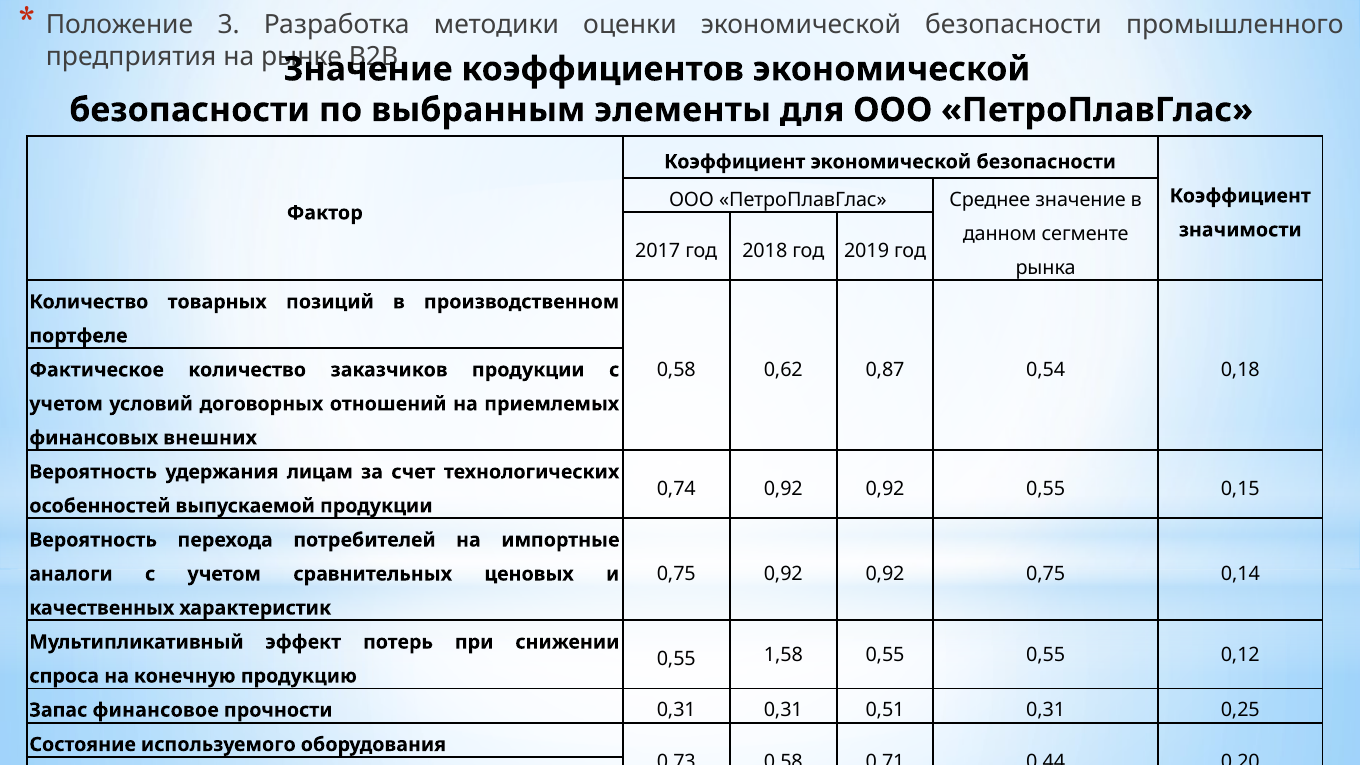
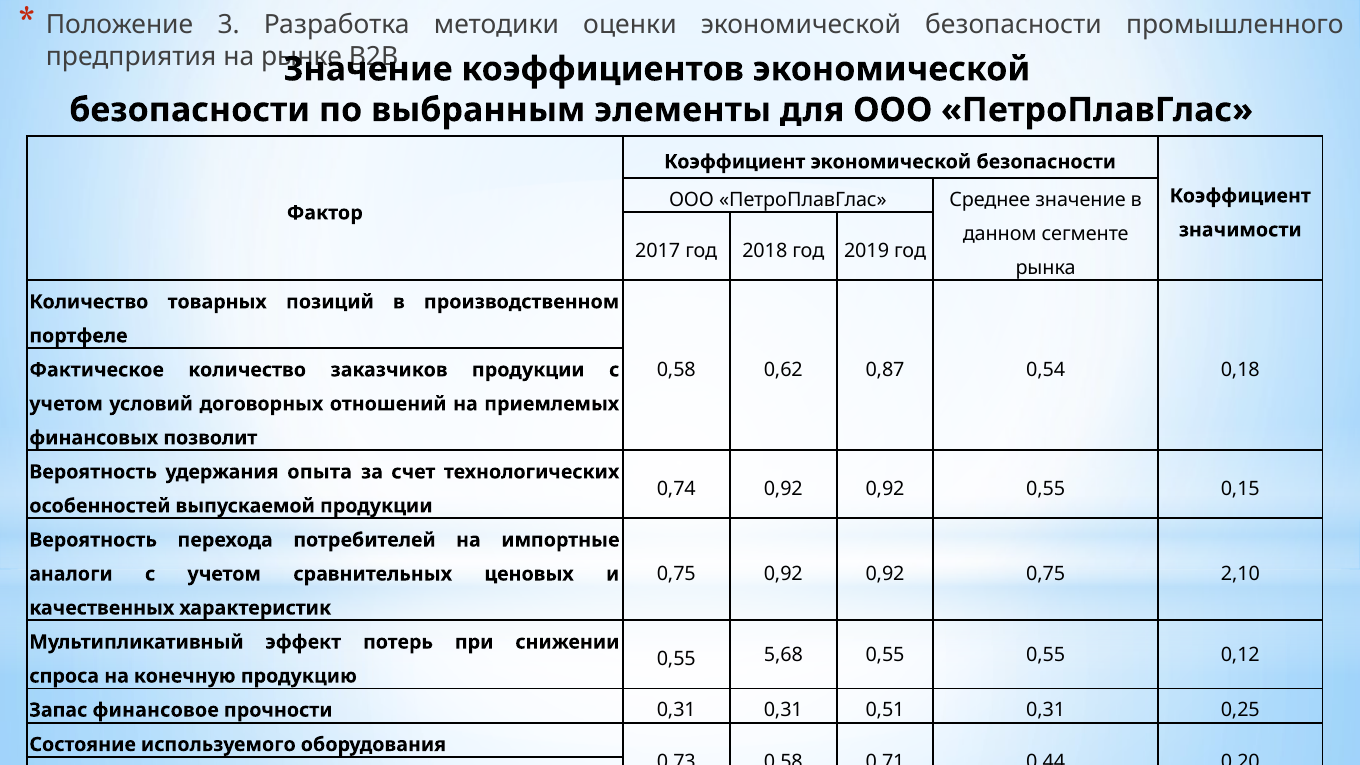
внешних: внешних -> позволит
лицам: лицам -> опыта
0,14: 0,14 -> 2,10
1,58: 1,58 -> 5,68
